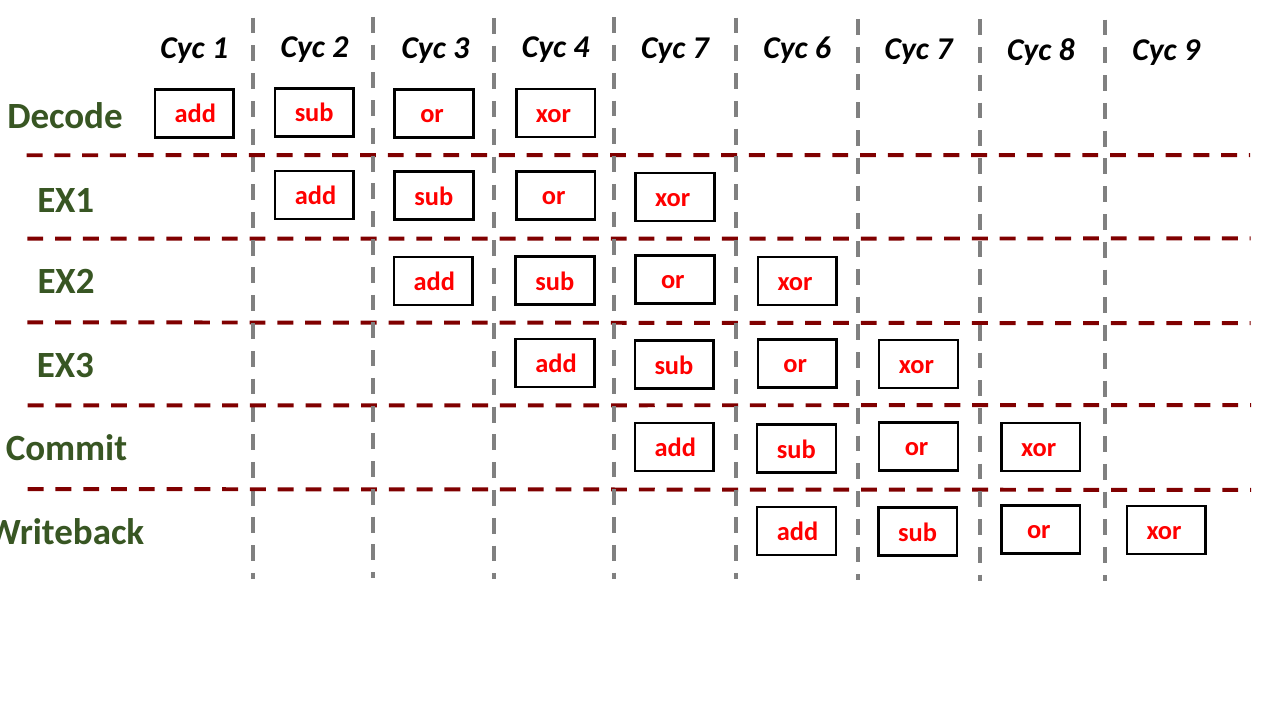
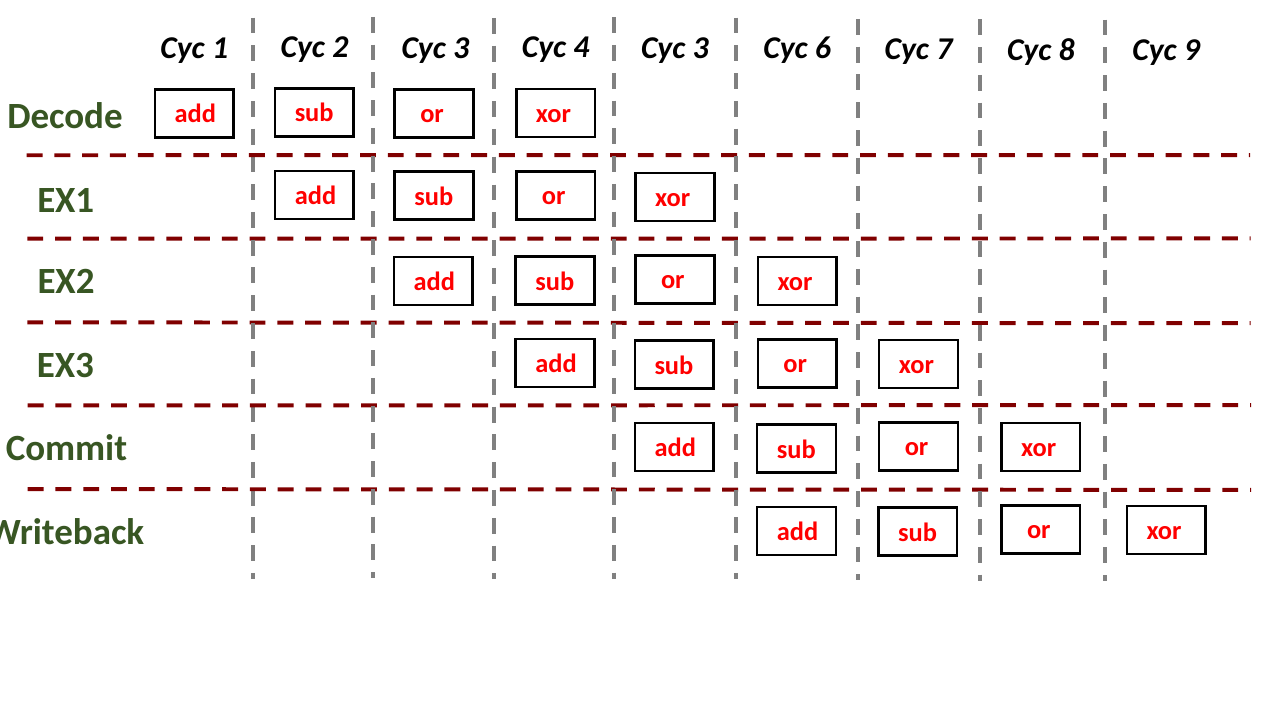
7 at (701, 48): 7 -> 3
